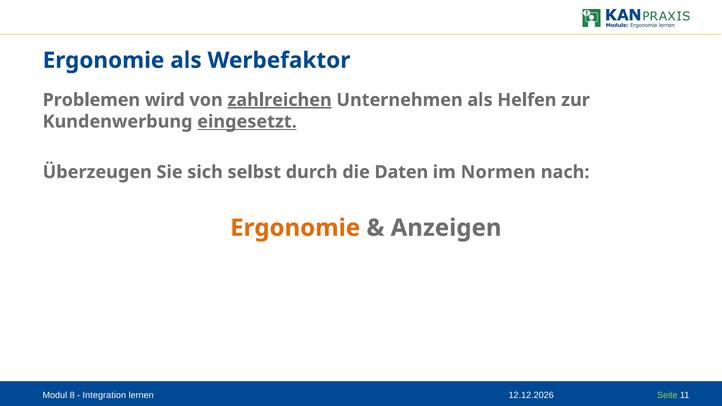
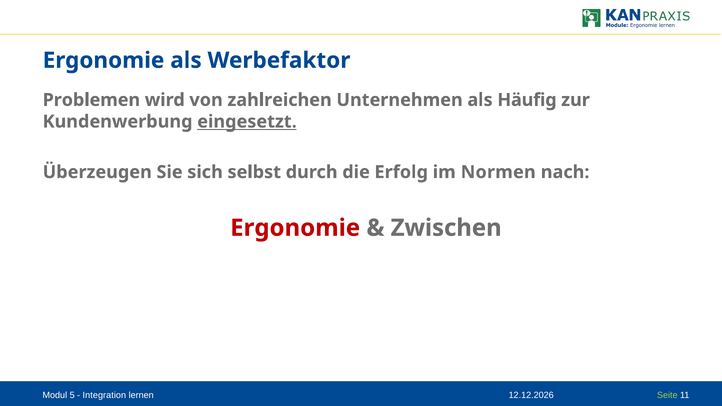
zahlreichen underline: present -> none
Helfen: Helfen -> Häufig
Daten: Daten -> Erfolg
Ergonomie at (295, 228) colour: orange -> red
Anzeigen: Anzeigen -> Zwischen
8: 8 -> 5
